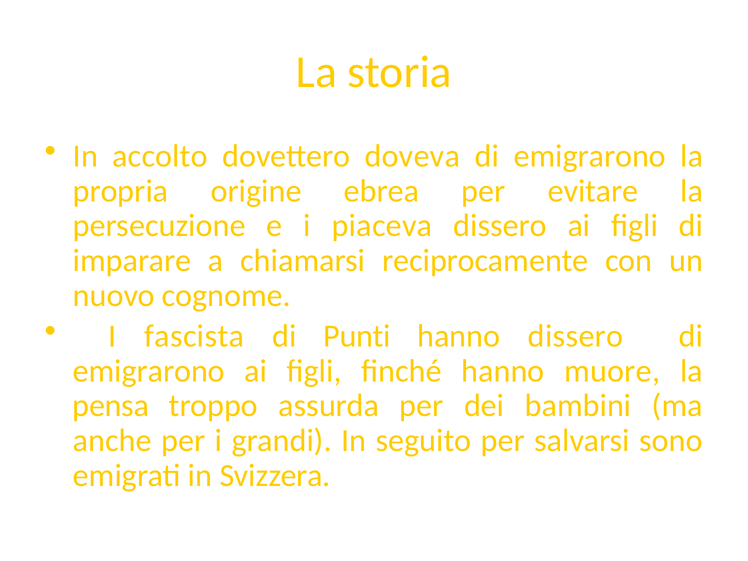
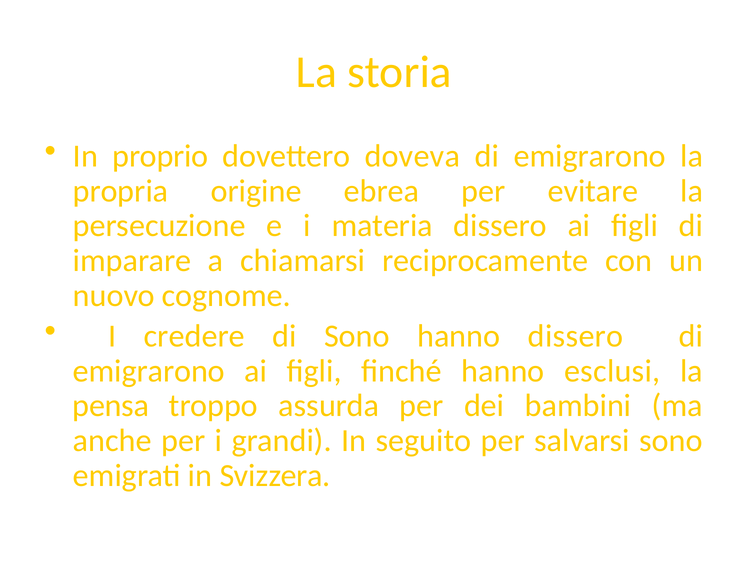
accolto: accolto -> proprio
piaceva: piaceva -> materia
fascista: fascista -> credere
di Punti: Punti -> Sono
muore: muore -> esclusi
